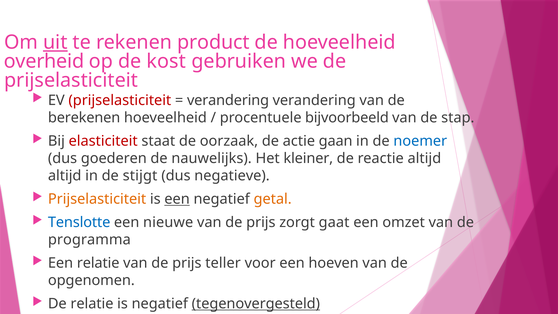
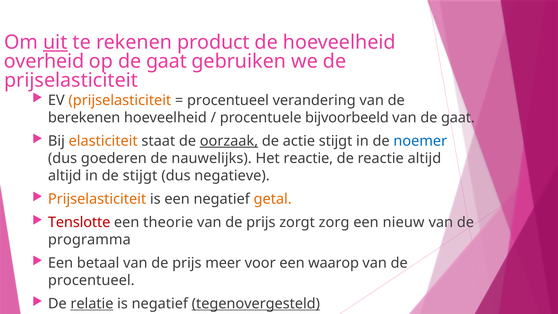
op de kost: kost -> gaat
prijselasticiteit at (120, 100) colour: red -> orange
verandering at (228, 100): verandering -> procentueel
van de stap: stap -> gaat
elasticiteit colour: red -> orange
oorzaak underline: none -> present
actie gaan: gaan -> stijgt
Het kleiner: kleiner -> reactie
een at (177, 199) underline: present -> none
Tenslotte colour: blue -> red
nieuwe: nieuwe -> theorie
gaat: gaat -> zorg
omzet: omzet -> nieuw
Een relatie: relatie -> betaal
teller: teller -> meer
hoeven: hoeven -> waarop
opgenomen at (91, 280): opgenomen -> procentueel
relatie at (92, 304) underline: none -> present
